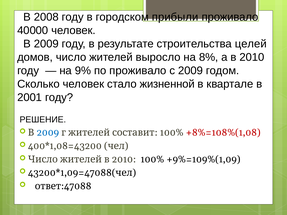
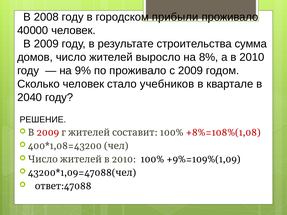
целей: целей -> сумма
жизненной: жизненной -> учебников
2001: 2001 -> 2040
2009 at (48, 133) colour: blue -> red
